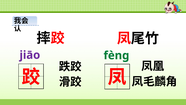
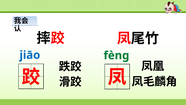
jiāo colour: purple -> blue
